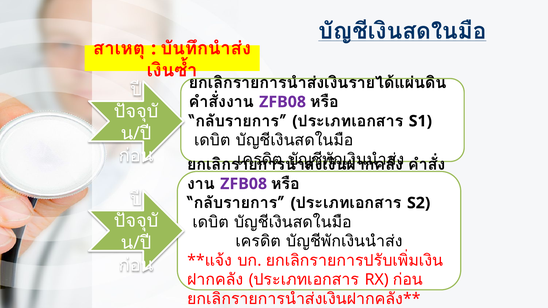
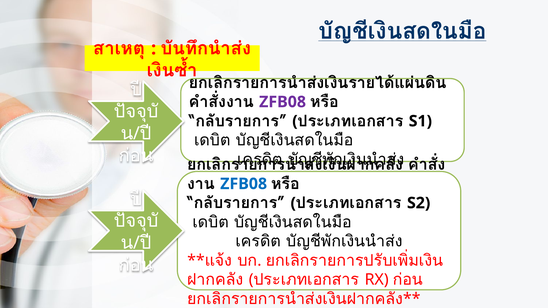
ZFB08 at (244, 184) colour: purple -> blue
